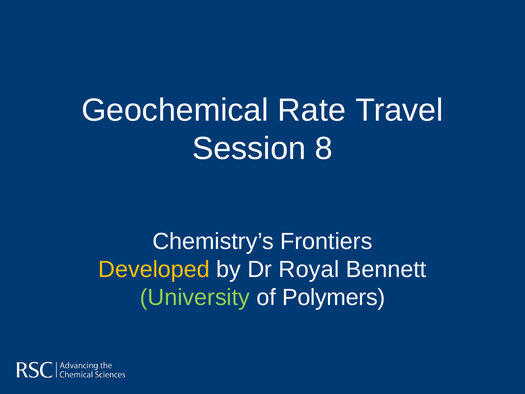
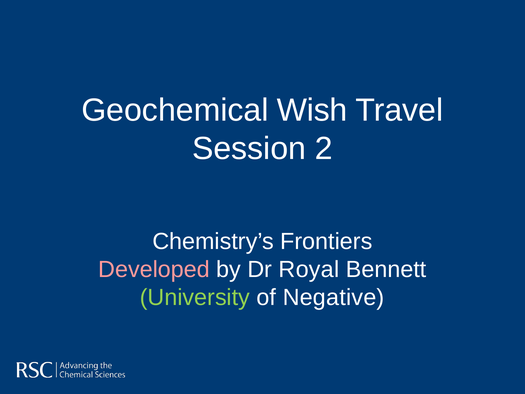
Rate: Rate -> Wish
8: 8 -> 2
Developed colour: yellow -> pink
Polymers: Polymers -> Negative
